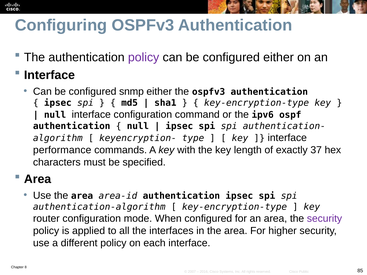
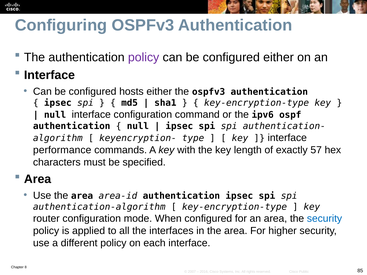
snmp: snmp -> hosts
37: 37 -> 57
security at (325, 219) colour: purple -> blue
